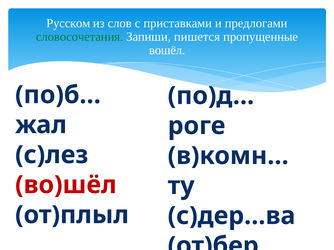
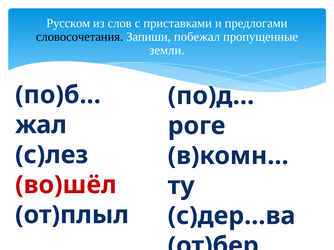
словосочетания colour: green -> black
пишется: пишется -> побежал
вошёл: вошёл -> земли
